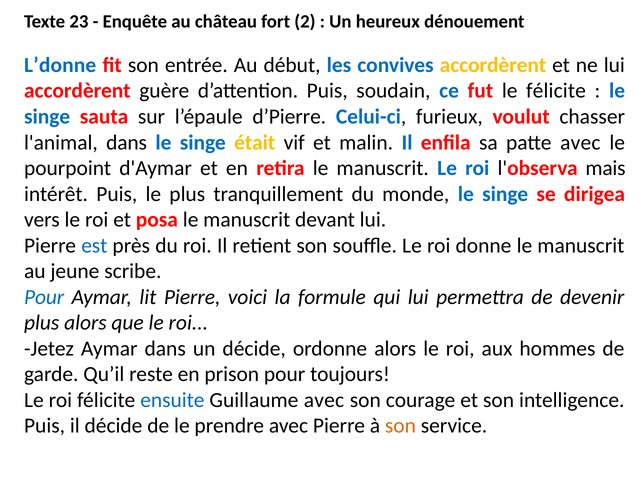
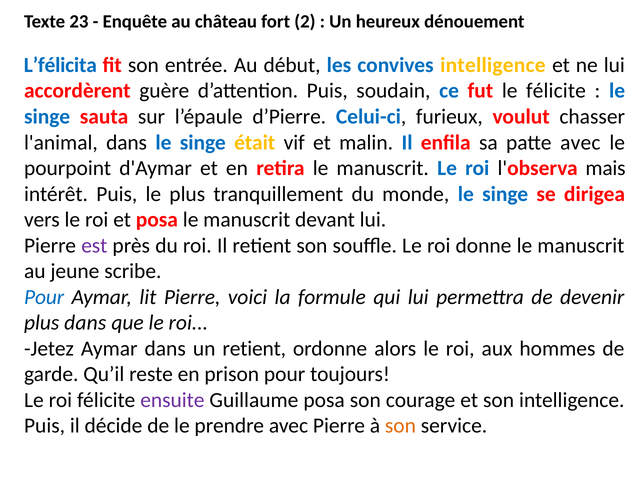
L’donne: L’donne -> L’félicita
convives accordèrent: accordèrent -> intelligence
est colour: blue -> purple
plus alors: alors -> dans
un décide: décide -> retient
ensuite colour: blue -> purple
Guillaume avec: avec -> posa
